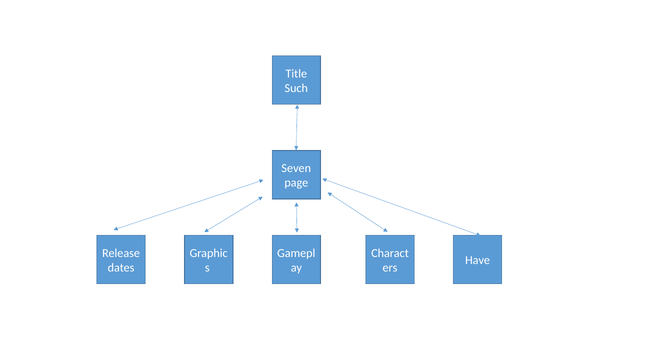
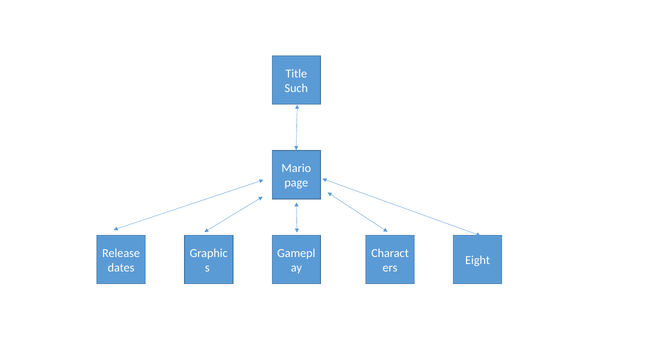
Seven: Seven -> Mario
Have: Have -> Eight
